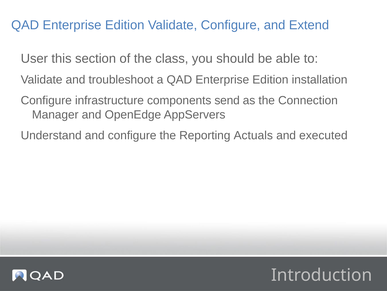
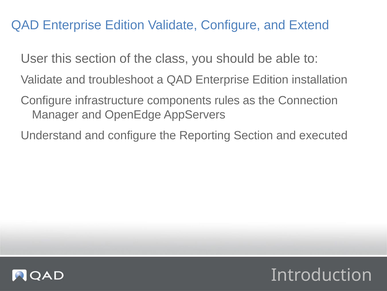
send: send -> rules
Reporting Actuals: Actuals -> Section
